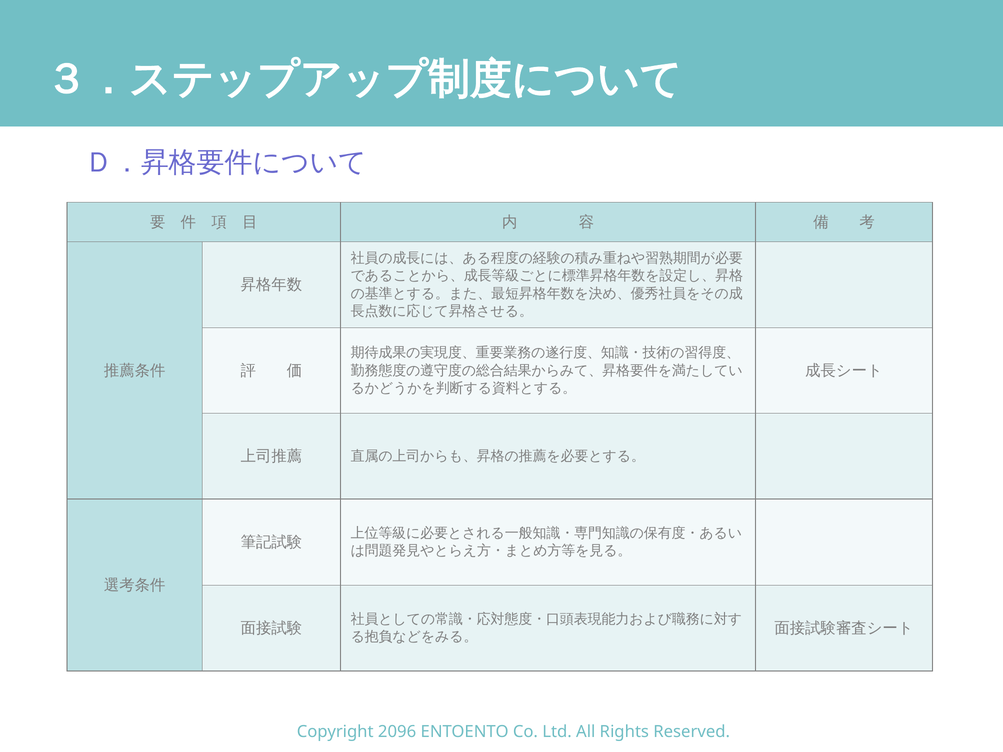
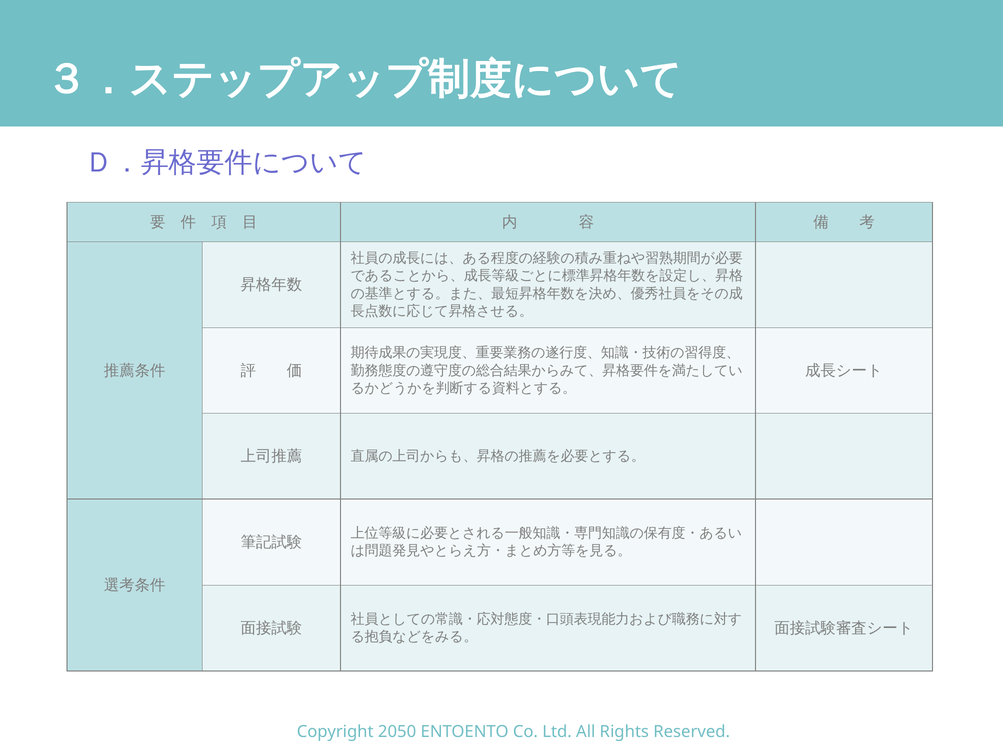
2096: 2096 -> 2050
